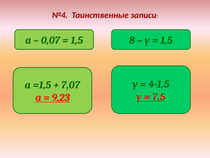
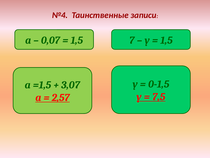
8: 8 -> 7
4-1,5: 4-1,5 -> 0-1,5
7,07: 7,07 -> 3,07
9,23: 9,23 -> 2,57
